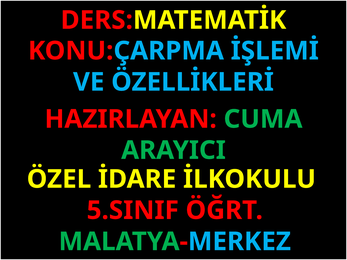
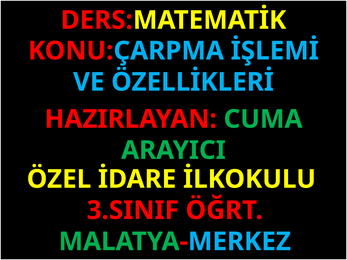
5.SINIF: 5.SINIF -> 3.SINIF
